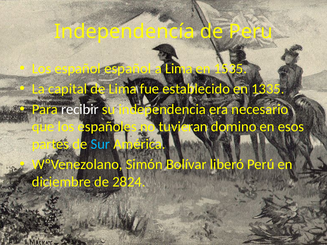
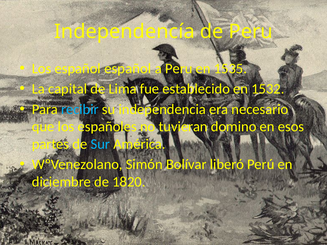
a Lima: Lima -> Peru
1335: 1335 -> 1532
recibir colour: white -> light blue
2824: 2824 -> 1820
